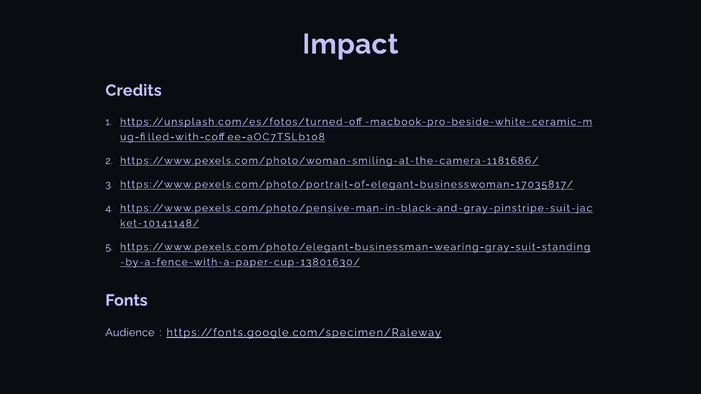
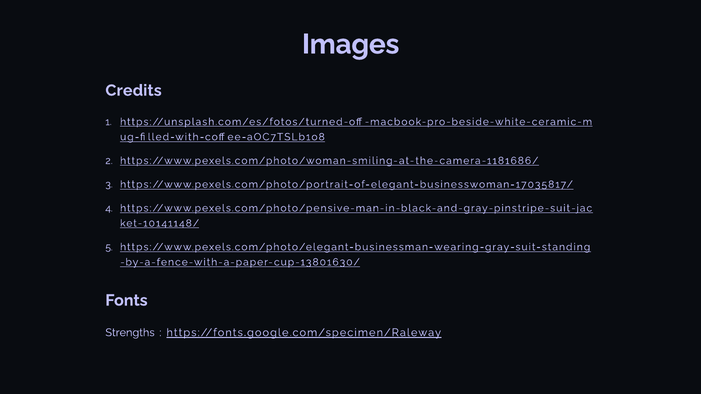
Impact: Impact -> Images
Audience: Audience -> Strengths
